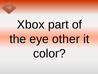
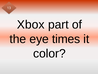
other: other -> times
